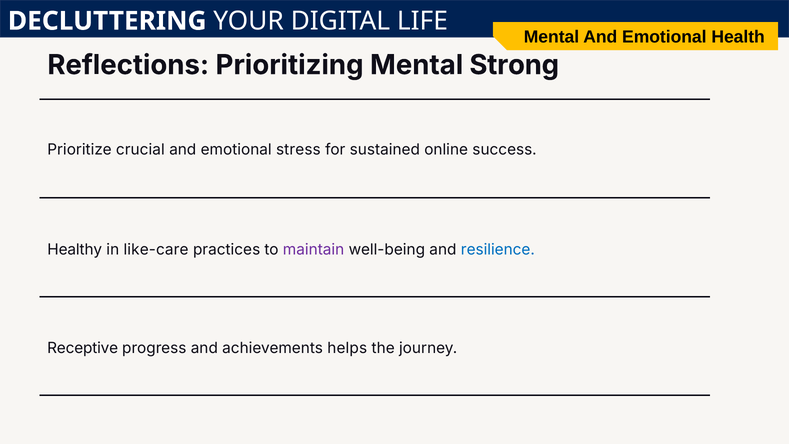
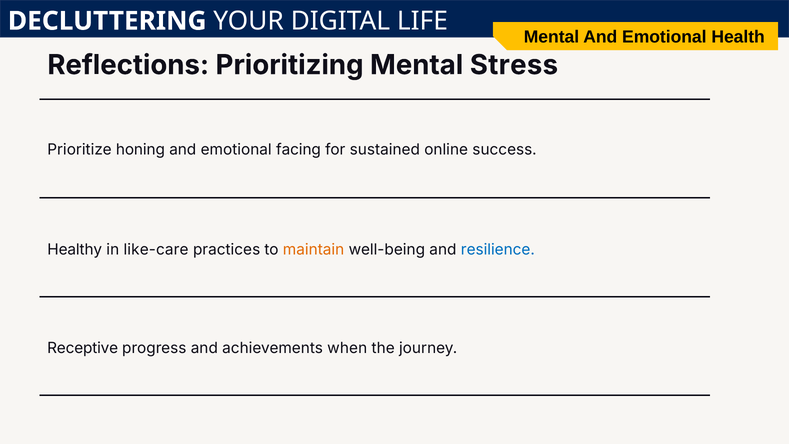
Strong: Strong -> Stress
crucial: crucial -> honing
stress: stress -> facing
maintain colour: purple -> orange
helps: helps -> when
